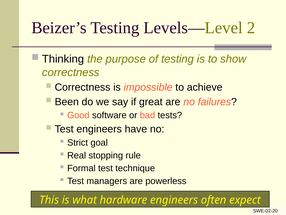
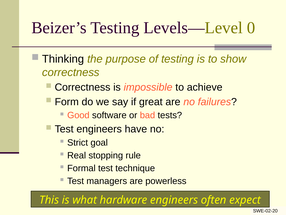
2: 2 -> 0
Been: Been -> Form
